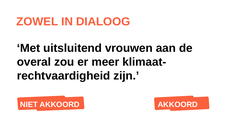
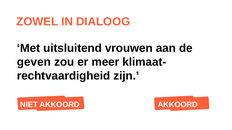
overal: overal -> geven
